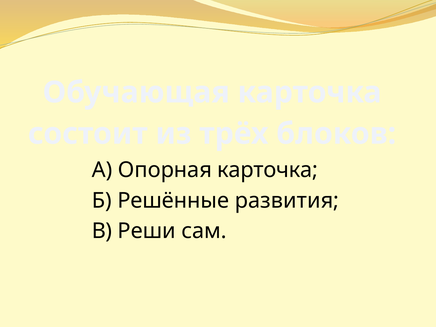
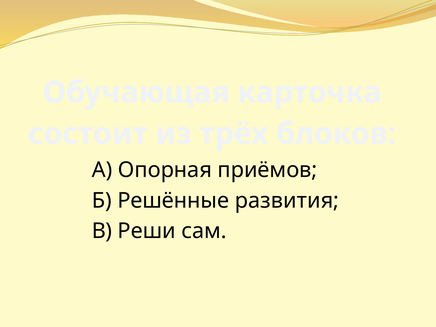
Опорная карточка: карточка -> приёмов
